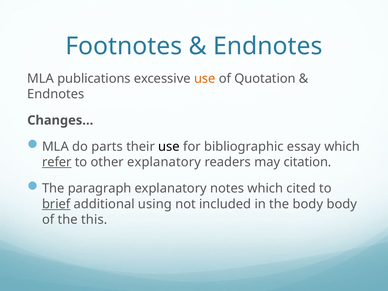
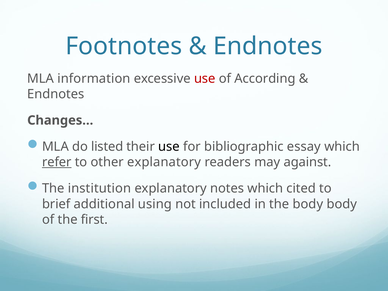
publications: publications -> information
use at (205, 79) colour: orange -> red
Quotation: Quotation -> According
parts: parts -> listed
citation: citation -> against
paragraph: paragraph -> institution
brief underline: present -> none
this: this -> first
